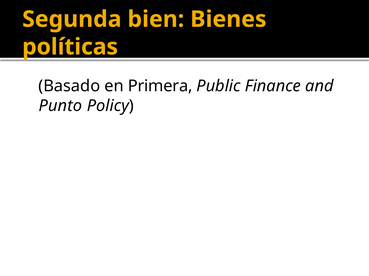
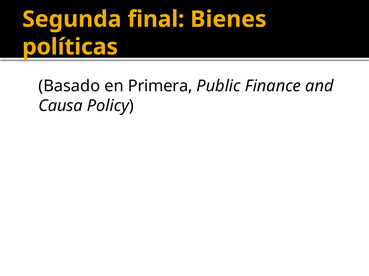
bien: bien -> final
Punto: Punto -> Causa
